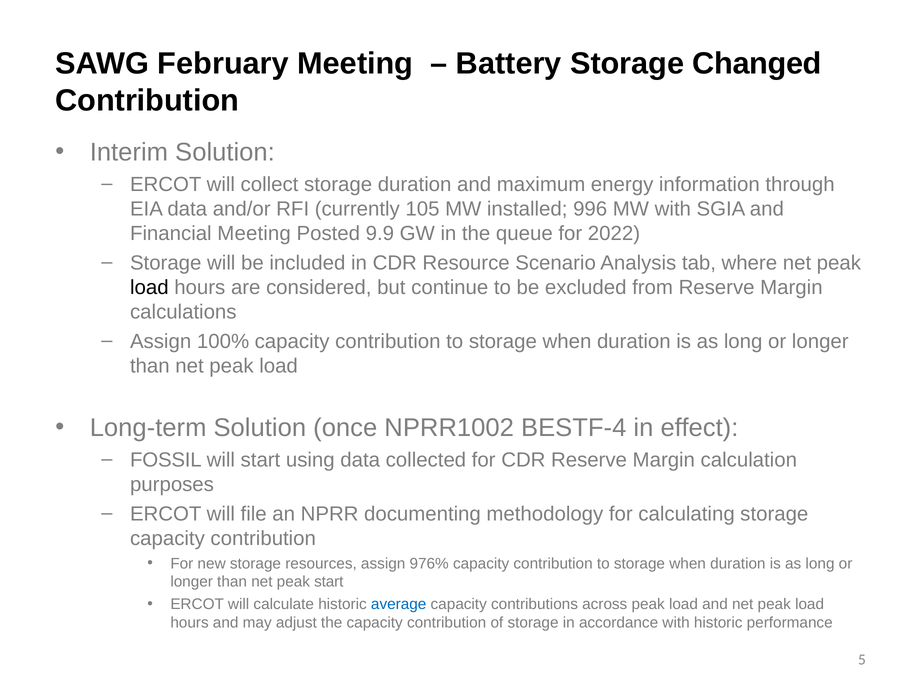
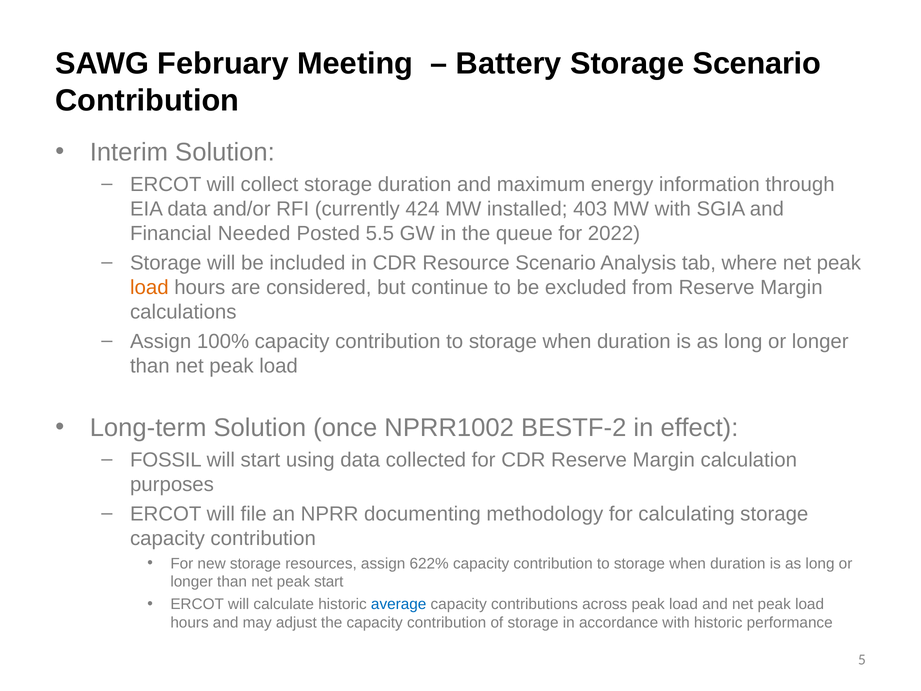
Storage Changed: Changed -> Scenario
105: 105 -> 424
996: 996 -> 403
Financial Meeting: Meeting -> Needed
9.9: 9.9 -> 5.5
load at (149, 287) colour: black -> orange
BESTF-4: BESTF-4 -> BESTF-2
976%: 976% -> 622%
